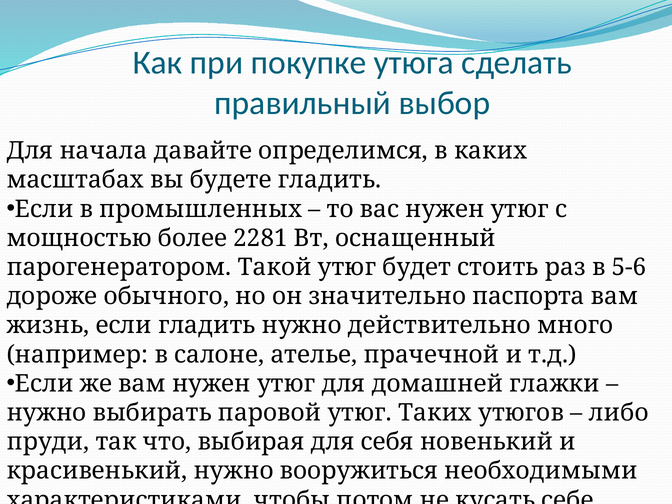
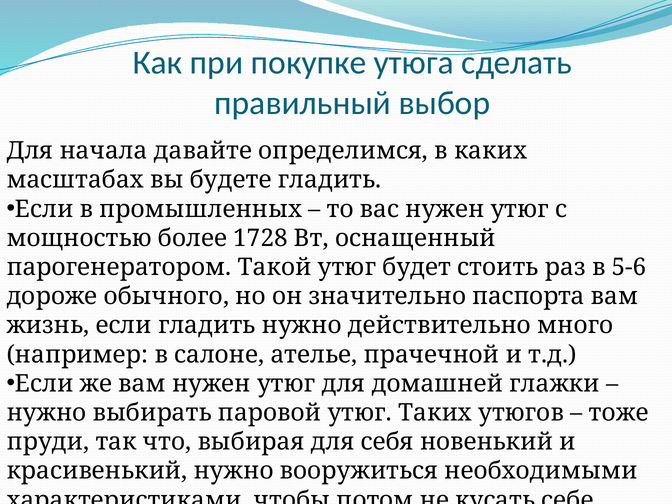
2281: 2281 -> 1728
либо: либо -> тоже
